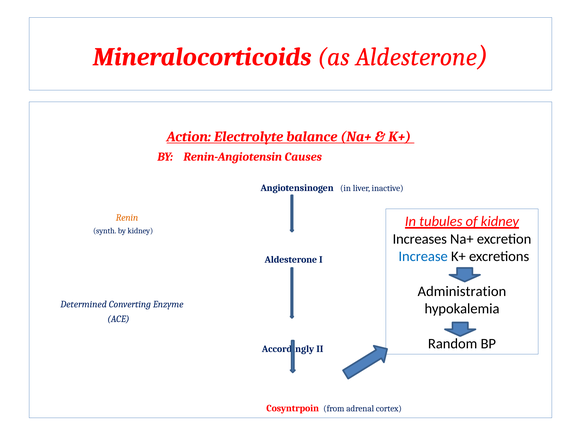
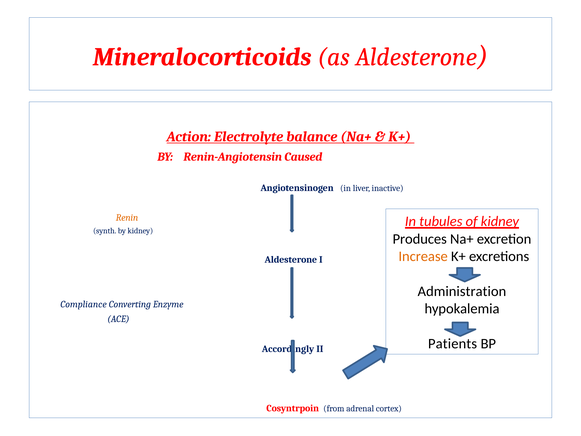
Causes: Causes -> Caused
Increases: Increases -> Produces
Increase colour: blue -> orange
Determined: Determined -> Compliance
Random: Random -> Patients
